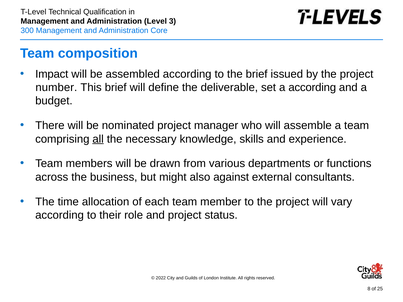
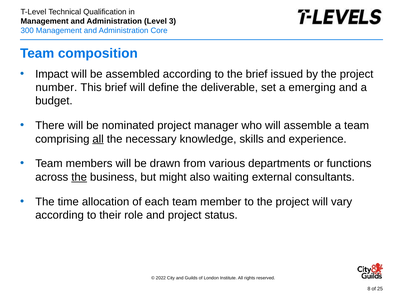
a according: according -> emerging
the at (79, 177) underline: none -> present
against: against -> waiting
